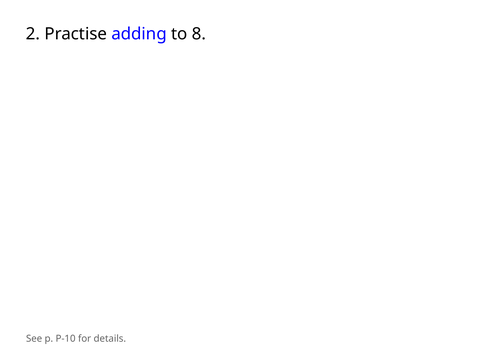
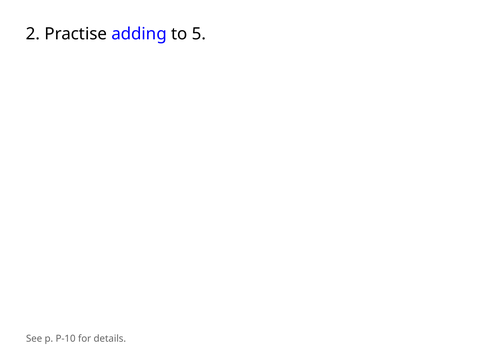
8: 8 -> 5
